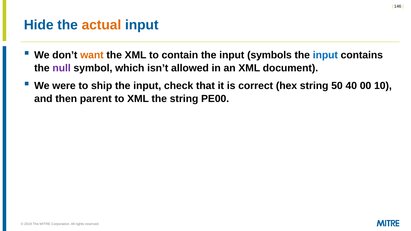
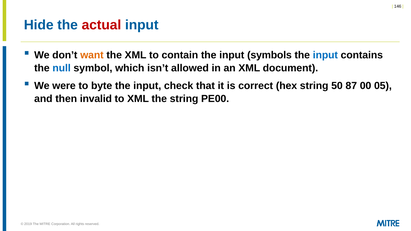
actual colour: orange -> red
null colour: purple -> blue
ship: ship -> byte
40: 40 -> 87
10: 10 -> 05
parent: parent -> invalid
